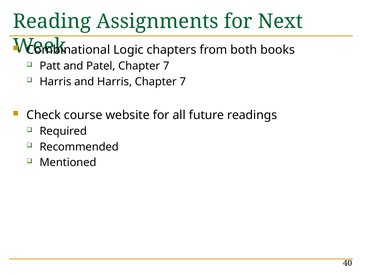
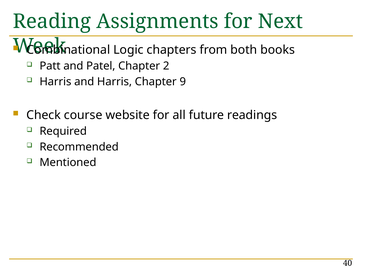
Patel Chapter 7: 7 -> 2
Harris Chapter 7: 7 -> 9
